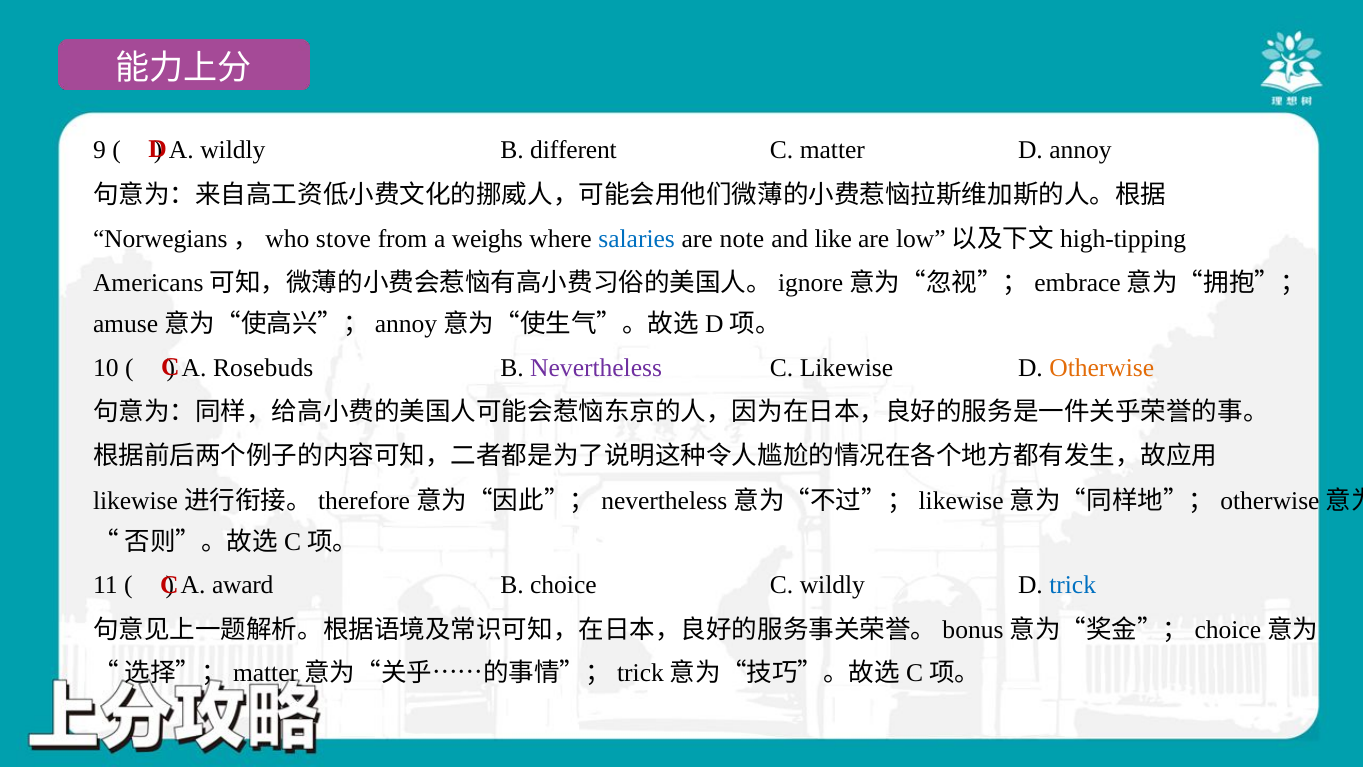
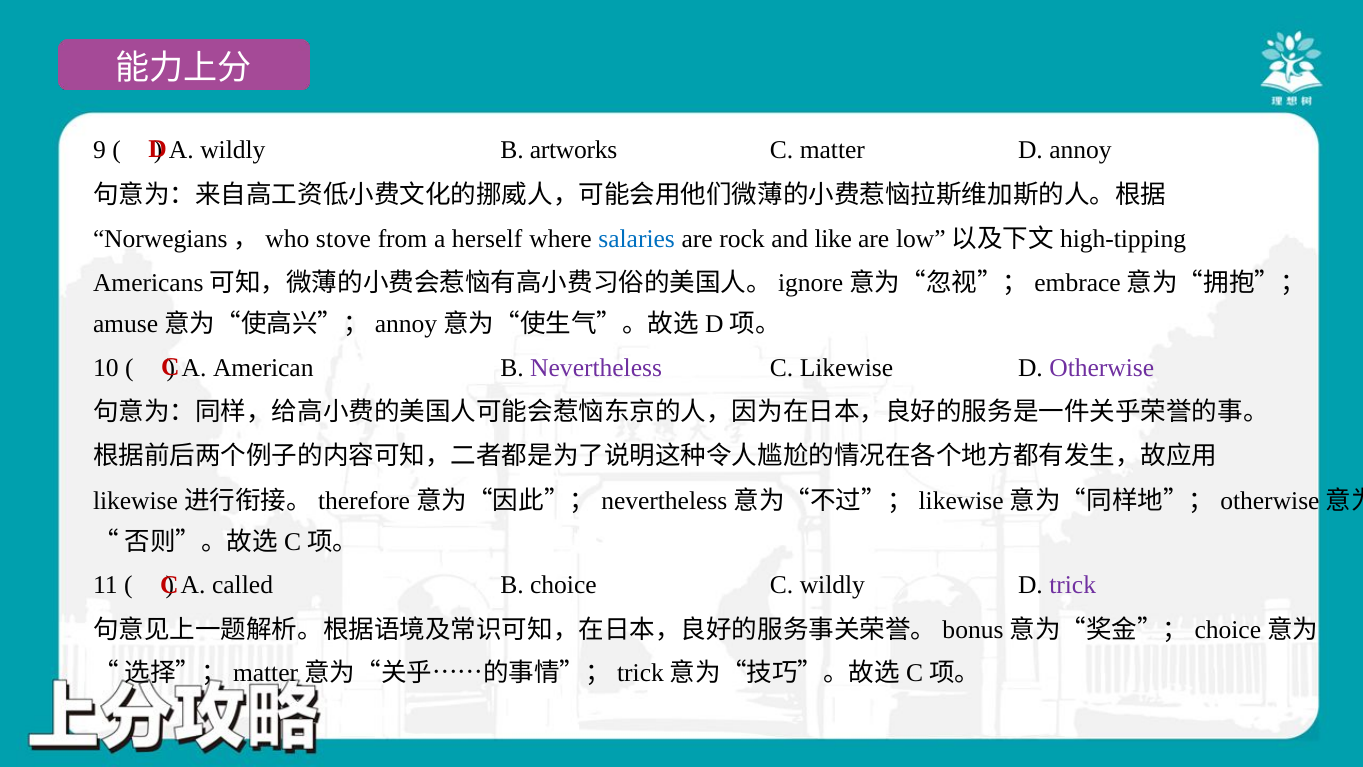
different: different -> artworks
weighs: weighs -> herself
note: note -> rock
Rosebuds: Rosebuds -> American
Otherwise colour: orange -> purple
award: award -> called
trick colour: blue -> purple
